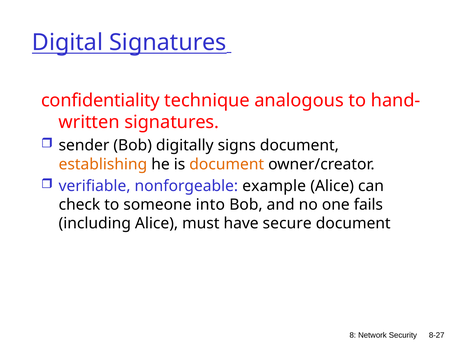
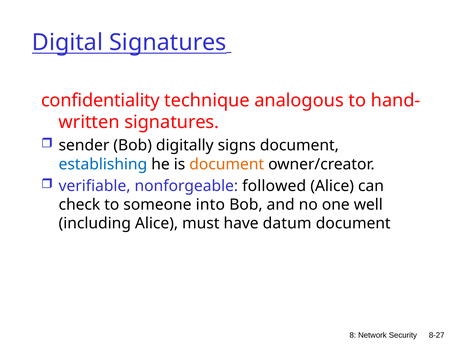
establishing colour: orange -> blue
example: example -> followed
fails: fails -> well
secure: secure -> datum
